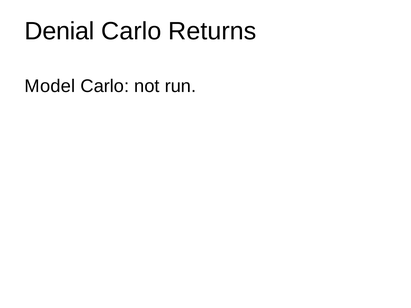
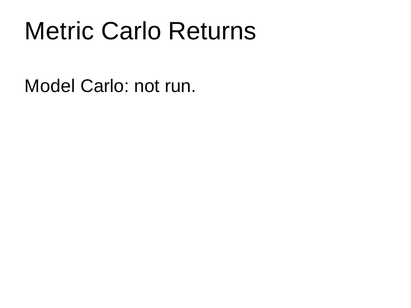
Denial: Denial -> Metric
